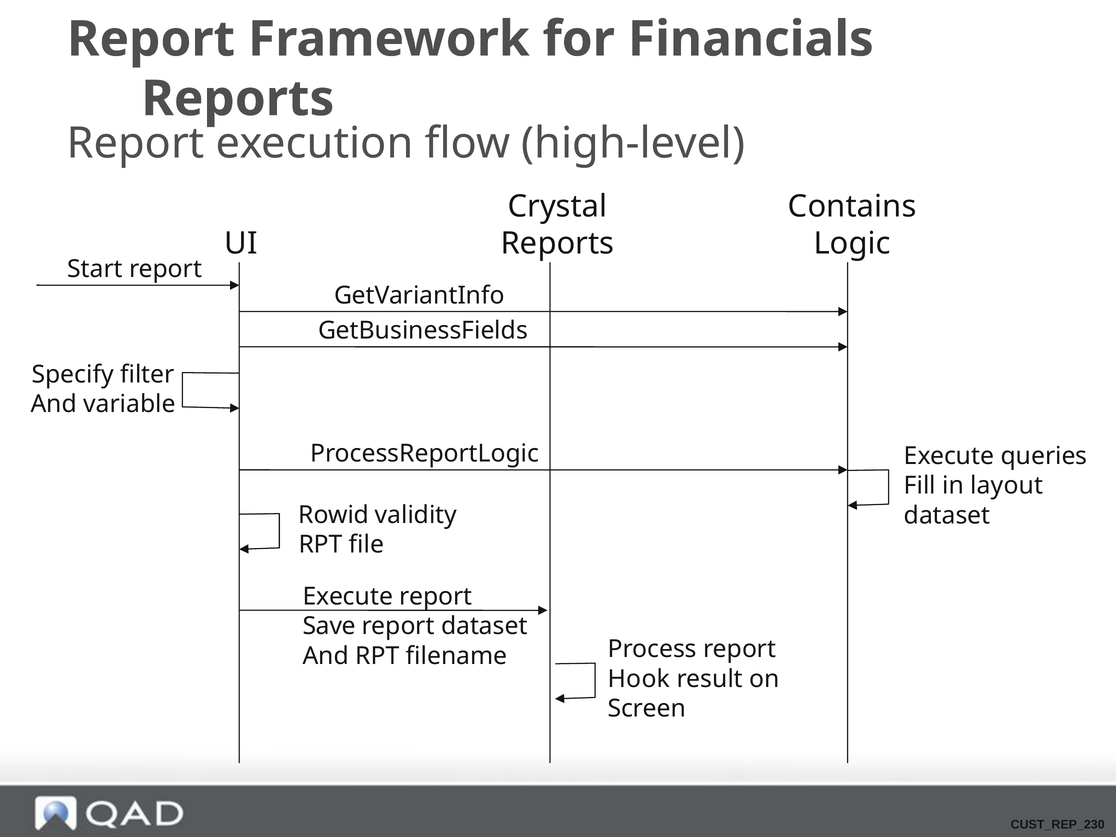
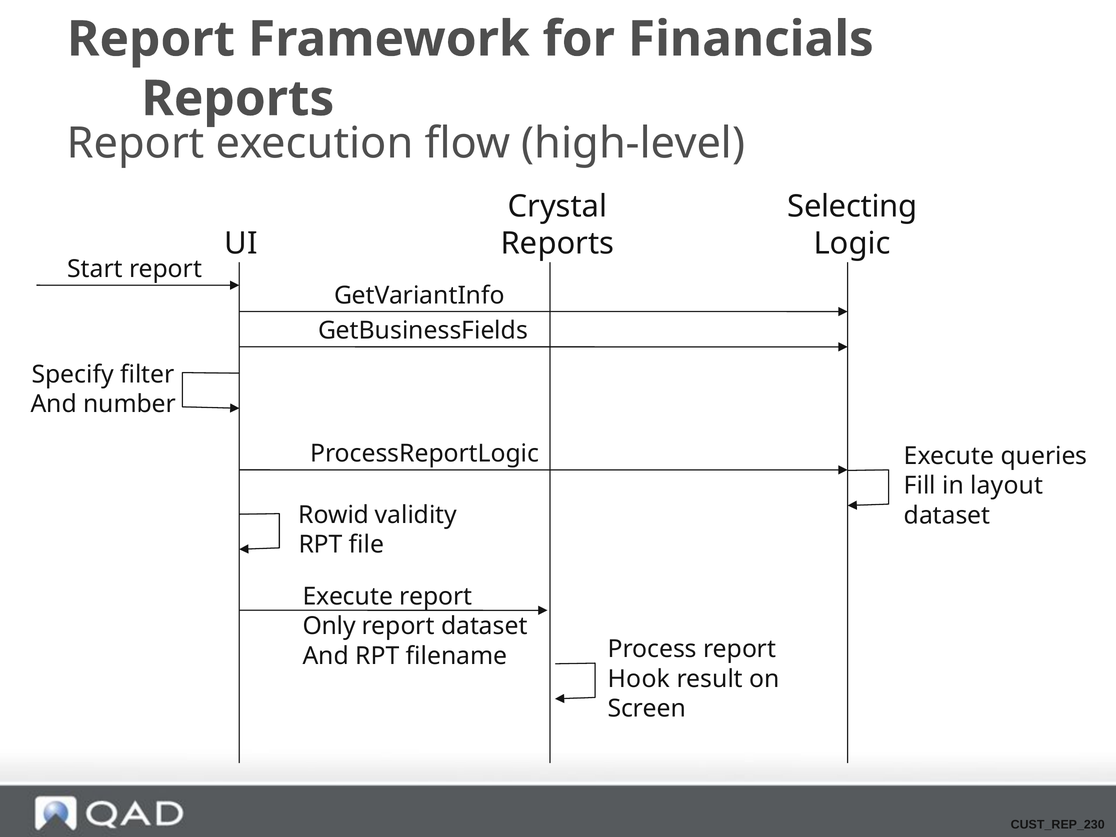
Contains: Contains -> Selecting
variable: variable -> number
Save: Save -> Only
